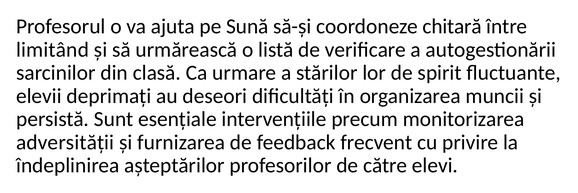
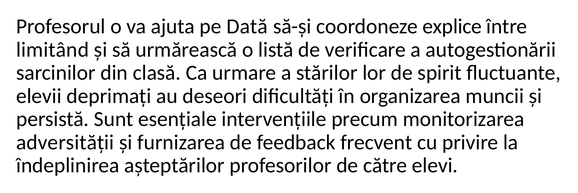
Sună: Sună -> Dată
chitară: chitară -> explice
